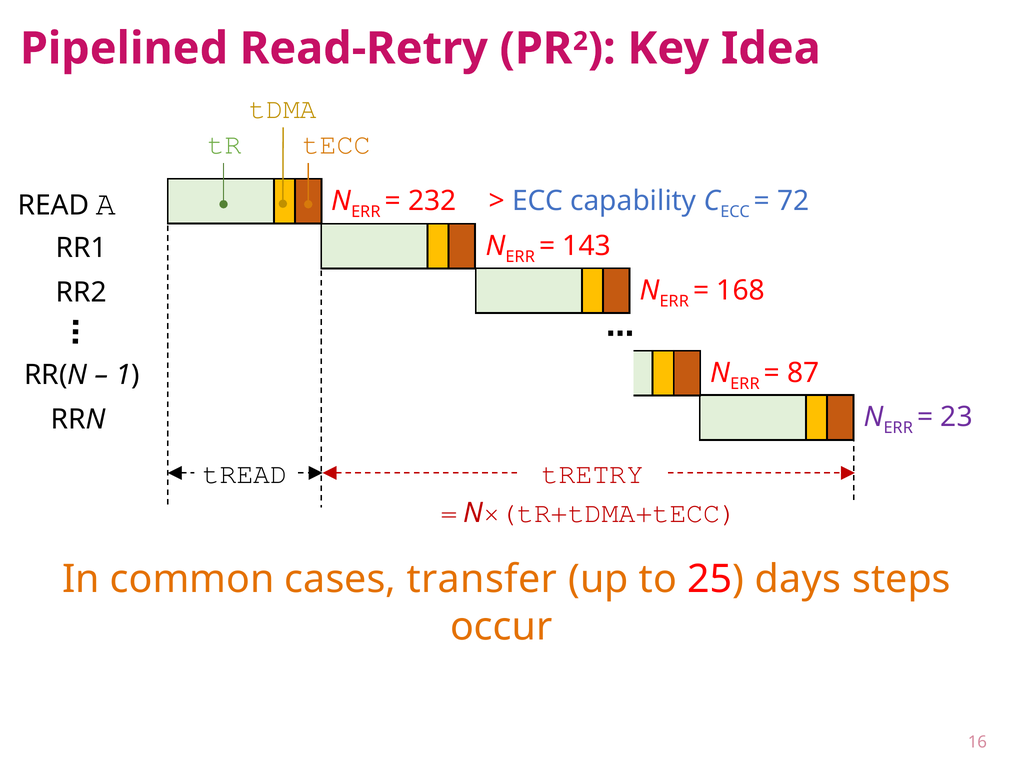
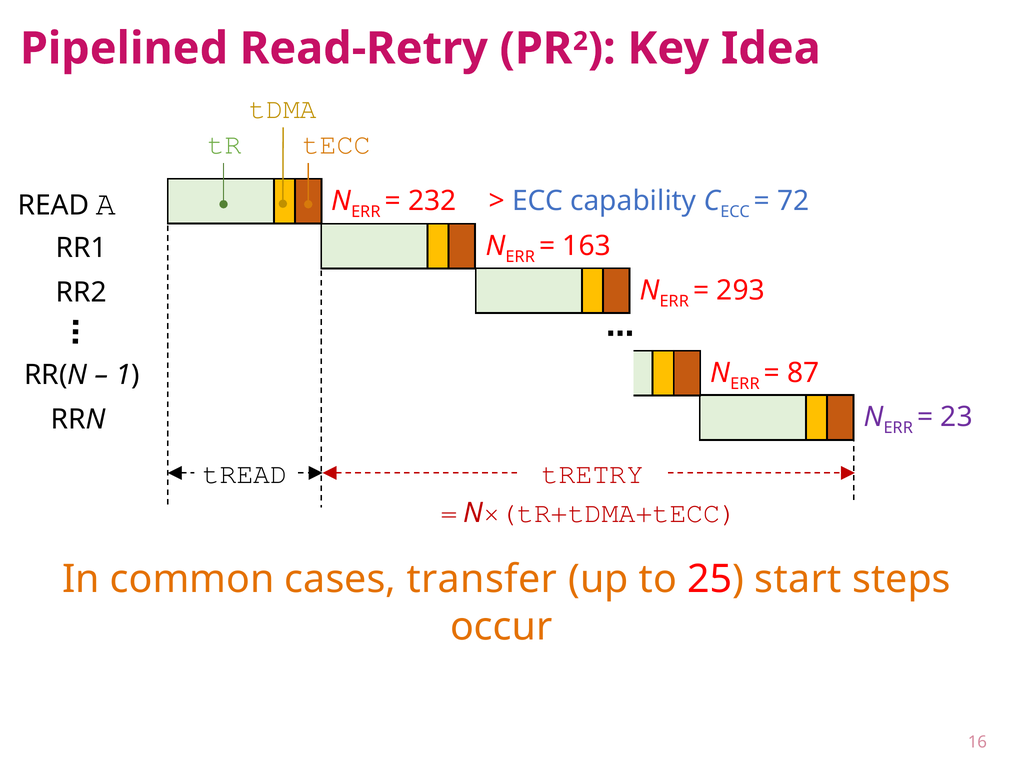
143: 143 -> 163
168: 168 -> 293
days: days -> start
